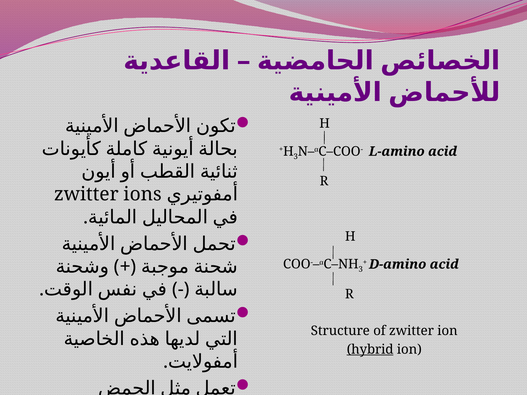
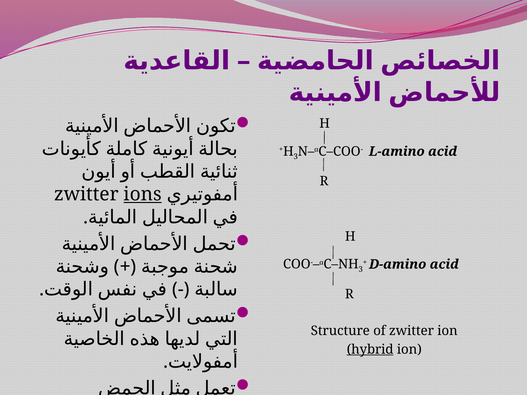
ions underline: none -> present
